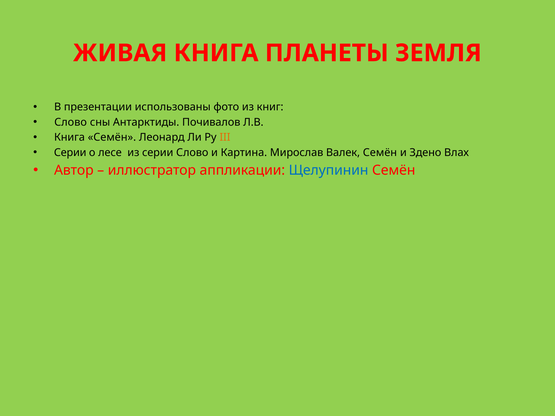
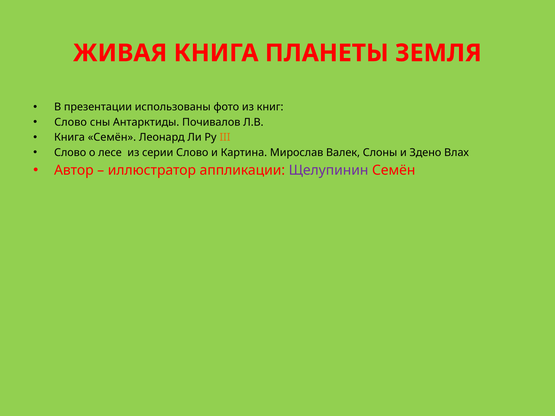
Серии at (70, 153): Серии -> Слово
Валек Семён: Семён -> Слоны
Щелупинин colour: blue -> purple
